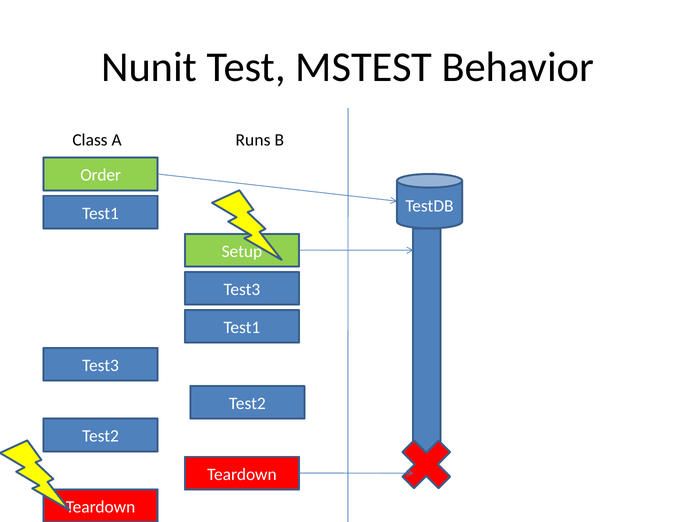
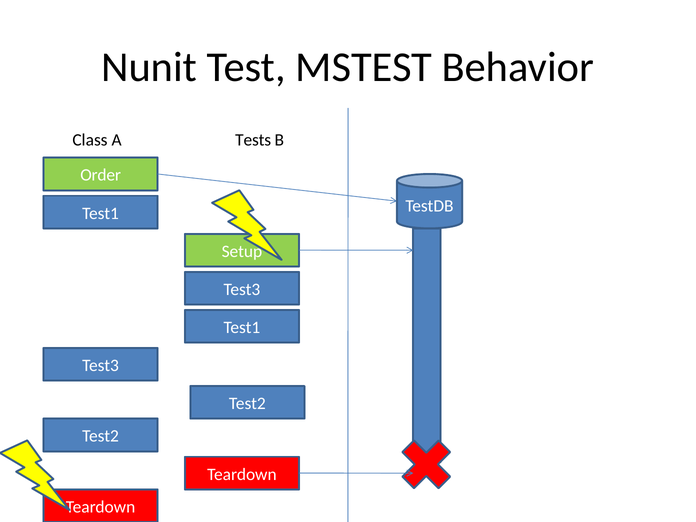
Runs: Runs -> Tests
